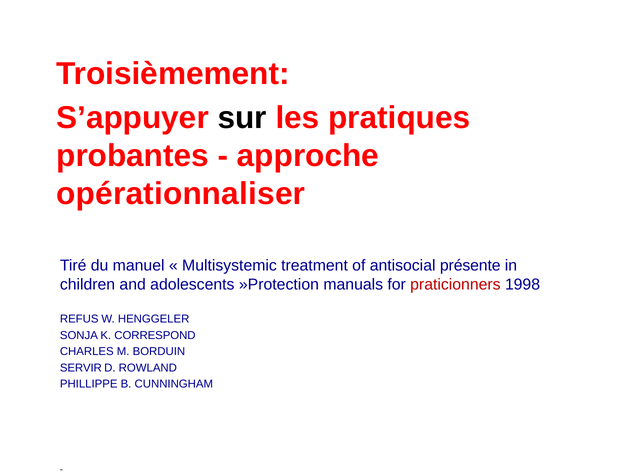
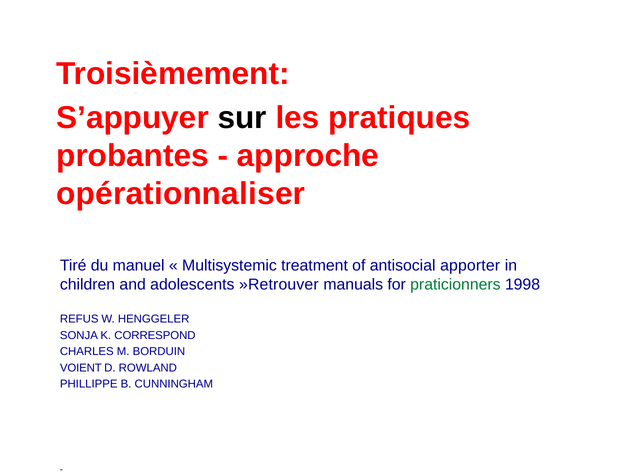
présente: présente -> apporter
»Protection: »Protection -> »Retrouver
praticionners colour: red -> green
SERVIR: SERVIR -> VOIENT
